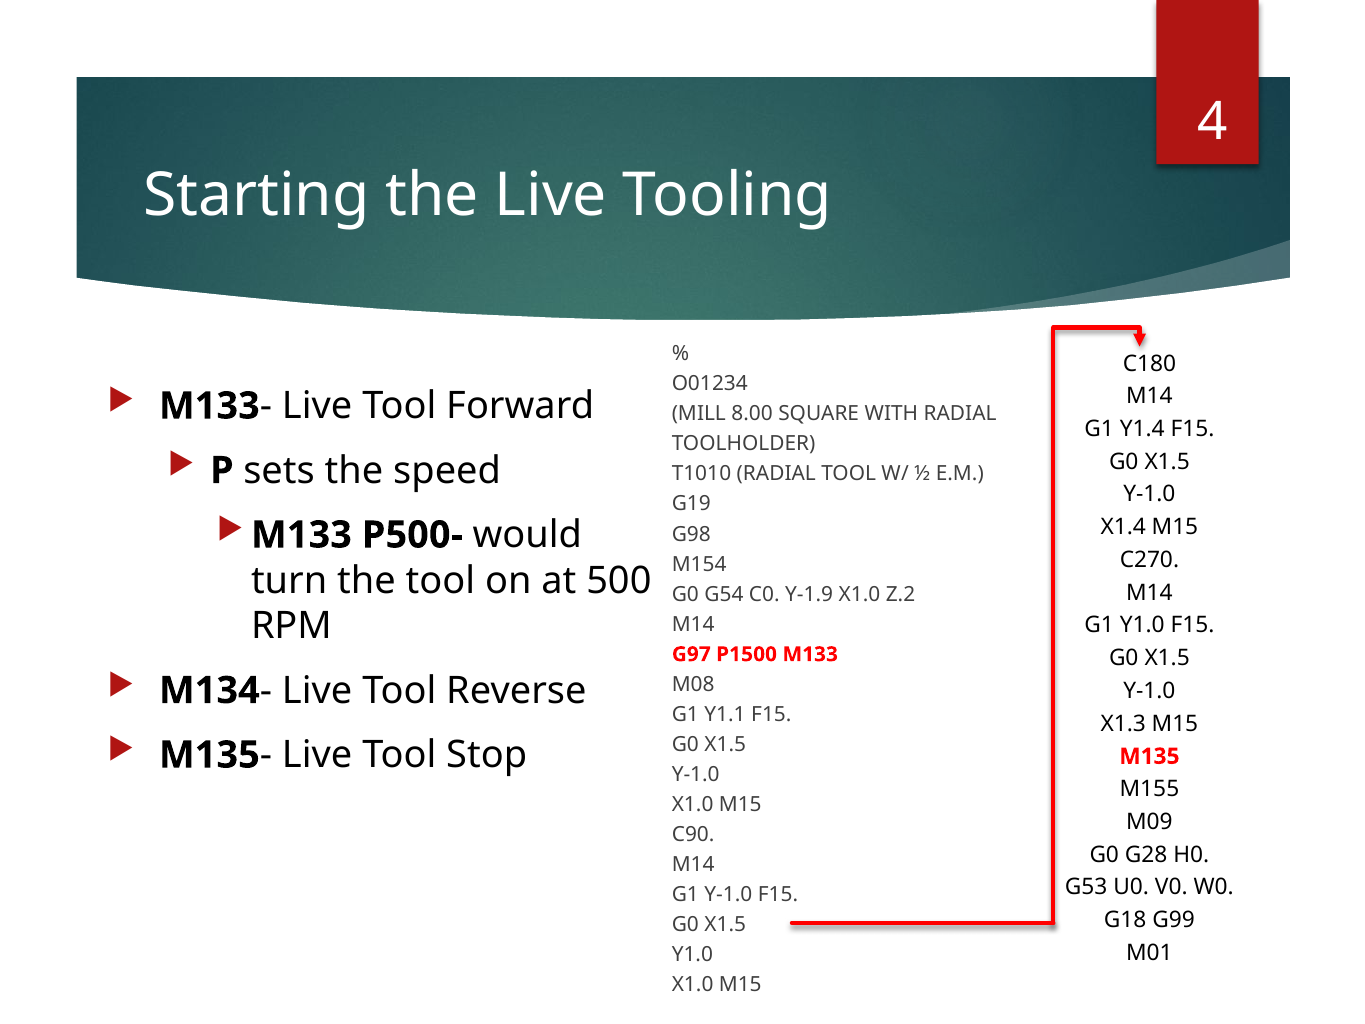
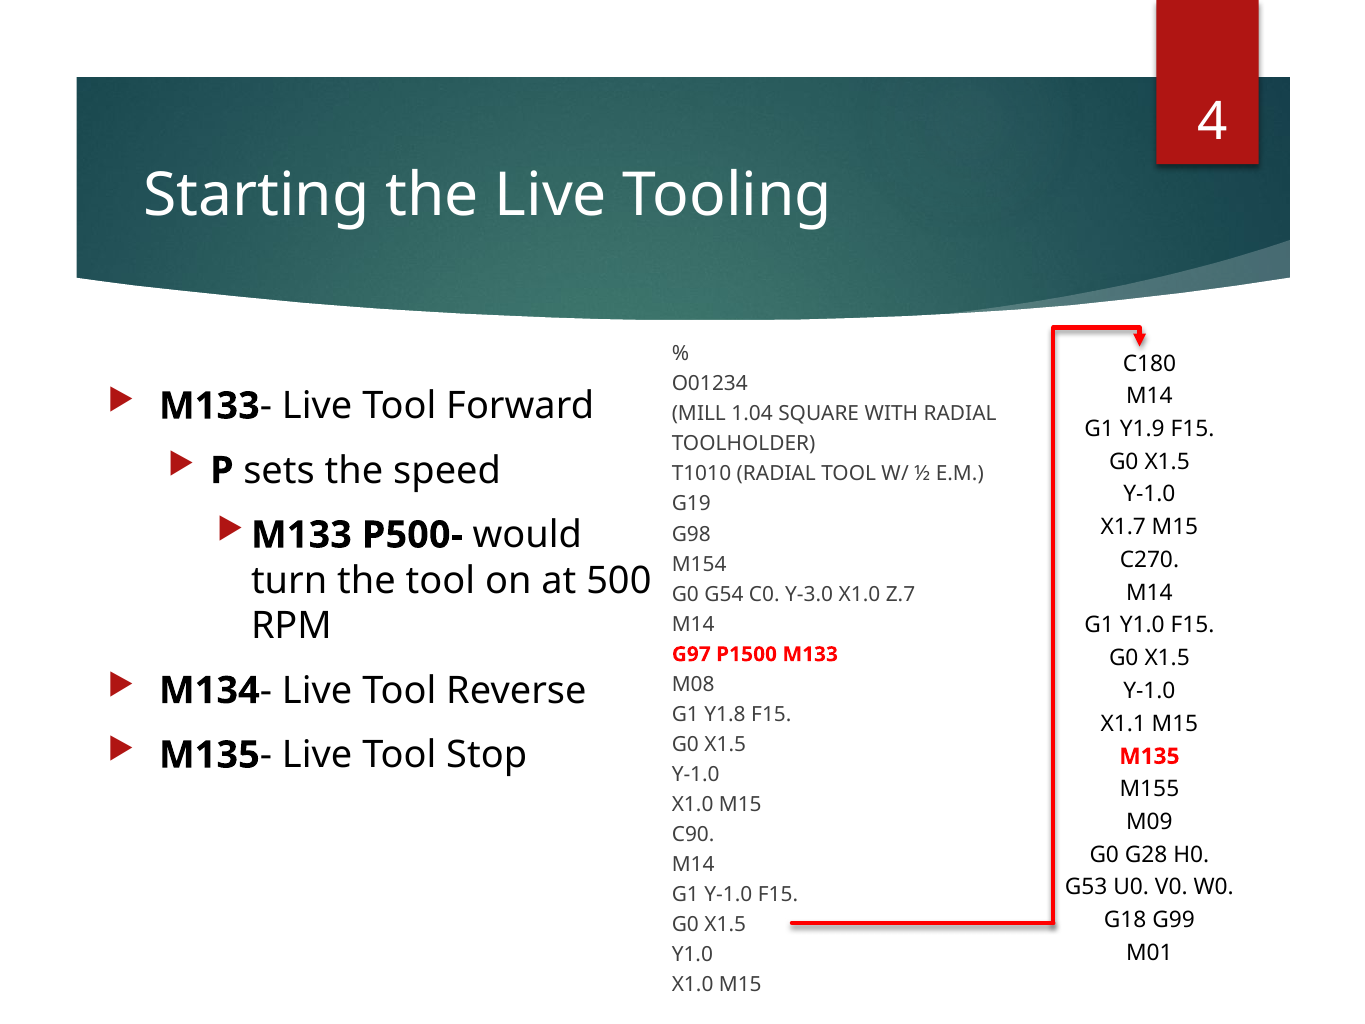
8.00: 8.00 -> 1.04
Y1.4: Y1.4 -> Y1.9
X1.4: X1.4 -> X1.7
Y-1.9: Y-1.9 -> Y-3.0
Z.2: Z.2 -> Z.7
Y1.1: Y1.1 -> Y1.8
X1.3: X1.3 -> X1.1
